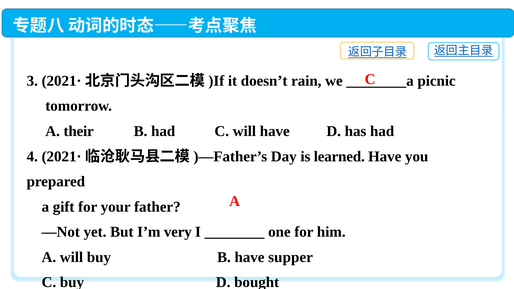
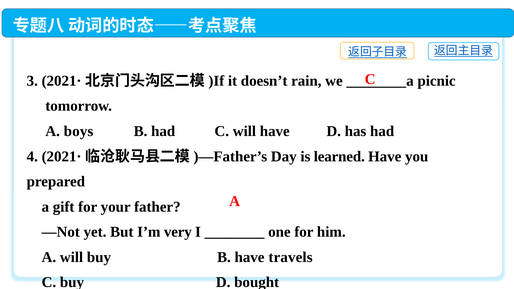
their: their -> boys
supper: supper -> travels
